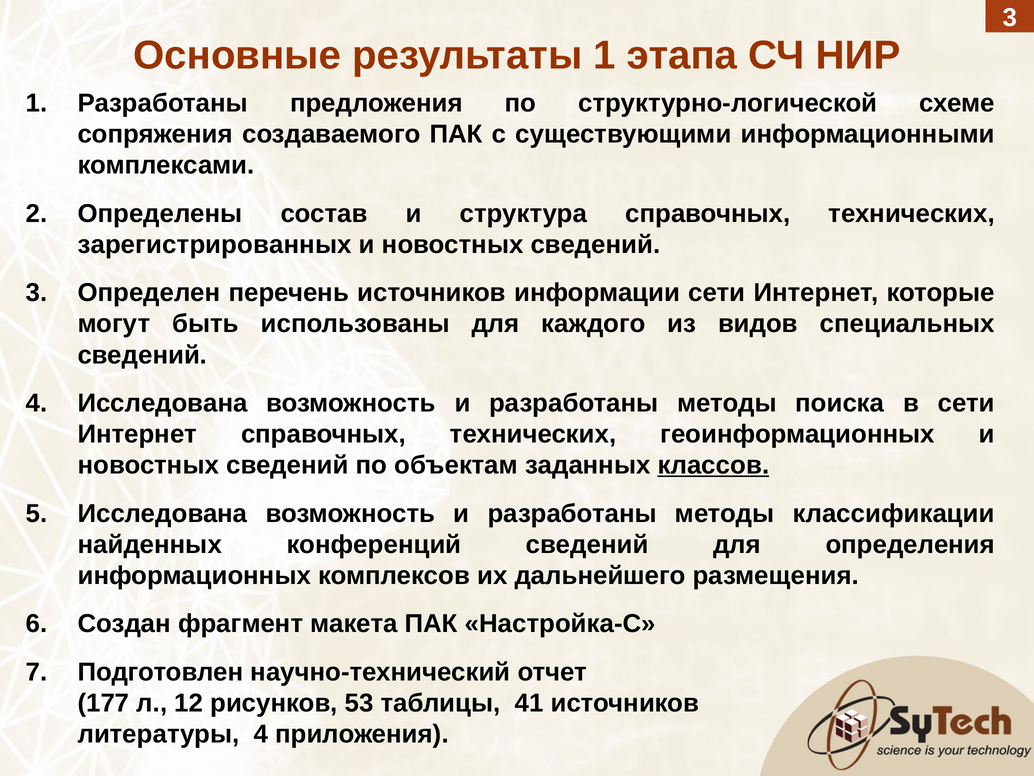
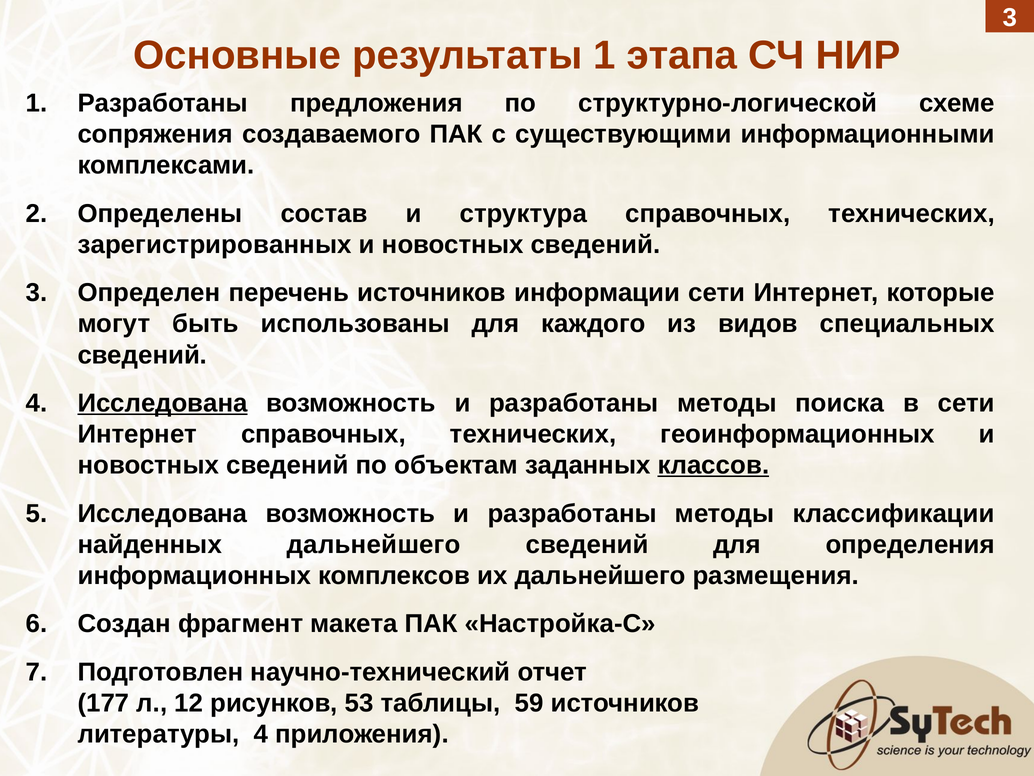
Исследована at (163, 403) underline: none -> present
найденных конференций: конференций -> дальнейшего
41: 41 -> 59
